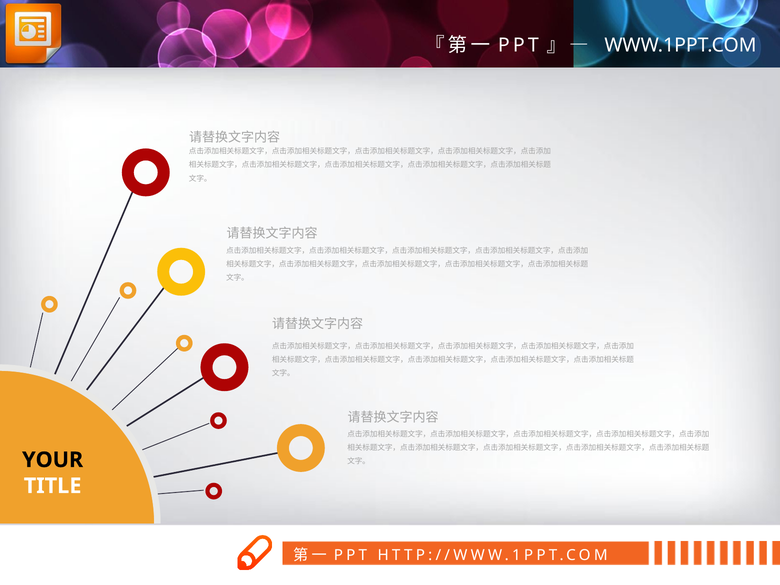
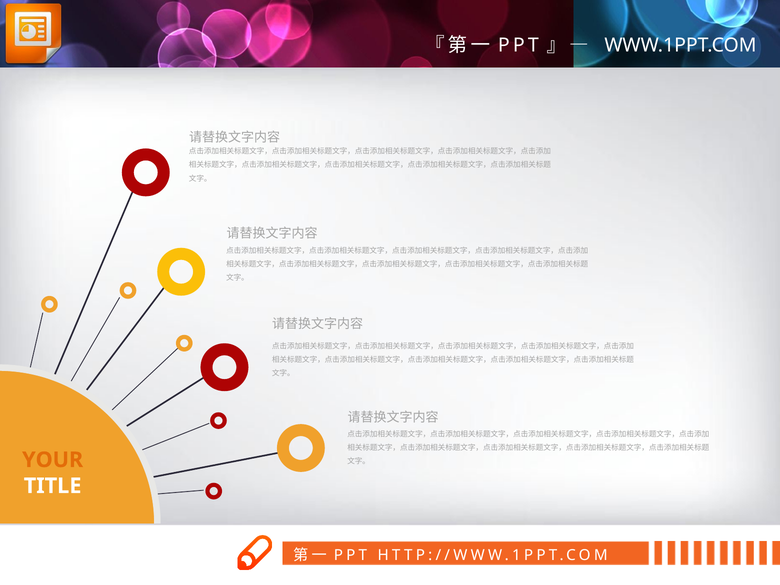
YOUR colour: black -> orange
